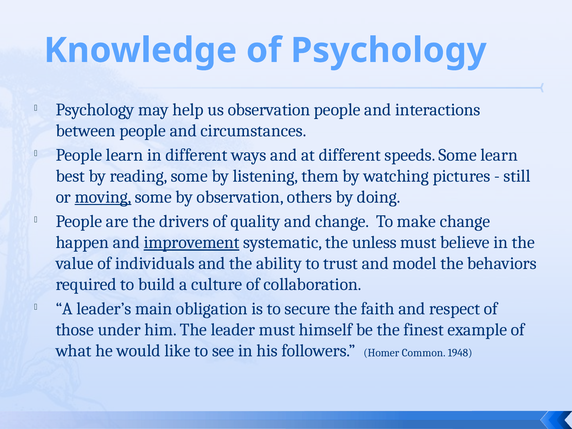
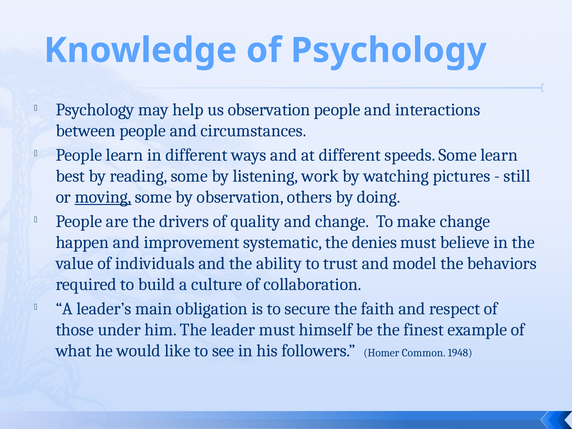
them: them -> work
improvement underline: present -> none
unless: unless -> denies
